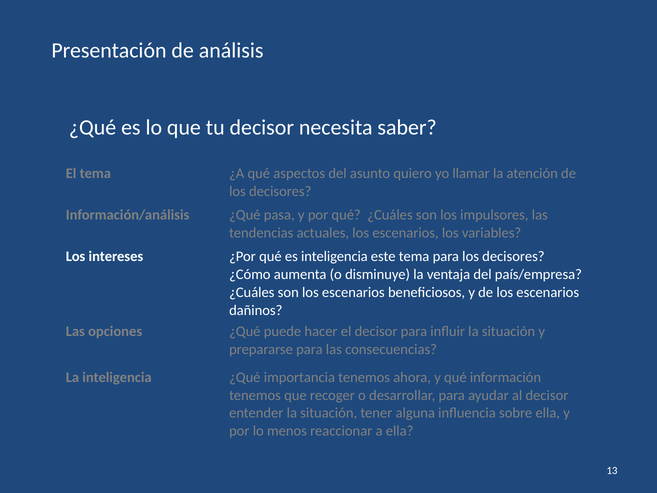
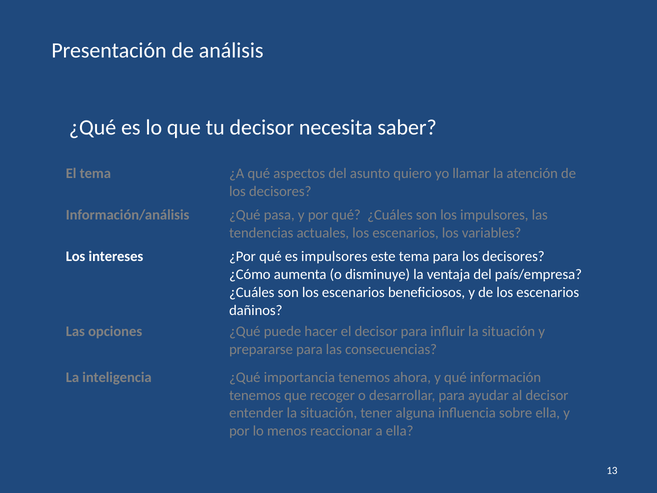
es inteligencia: inteligencia -> impulsores
